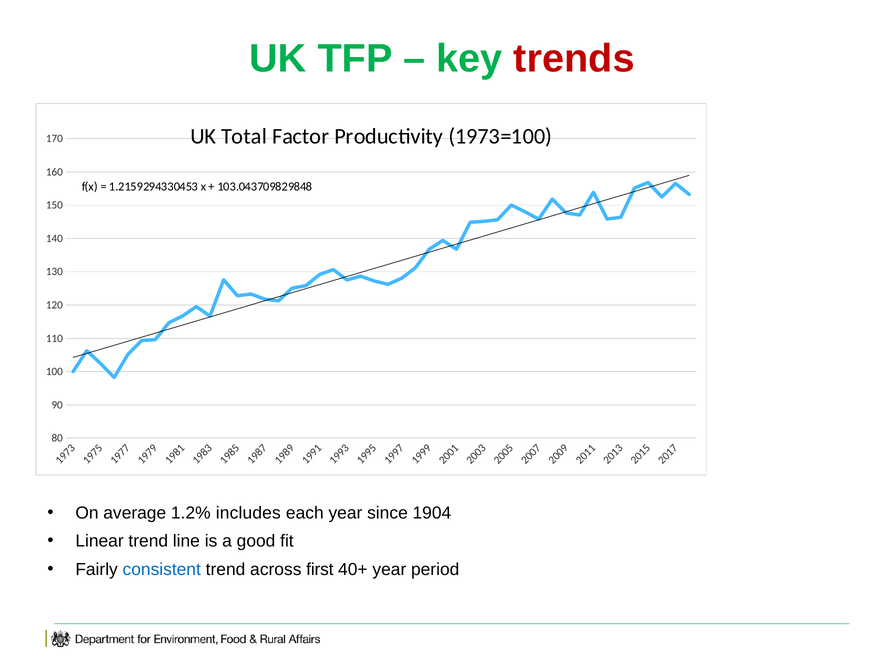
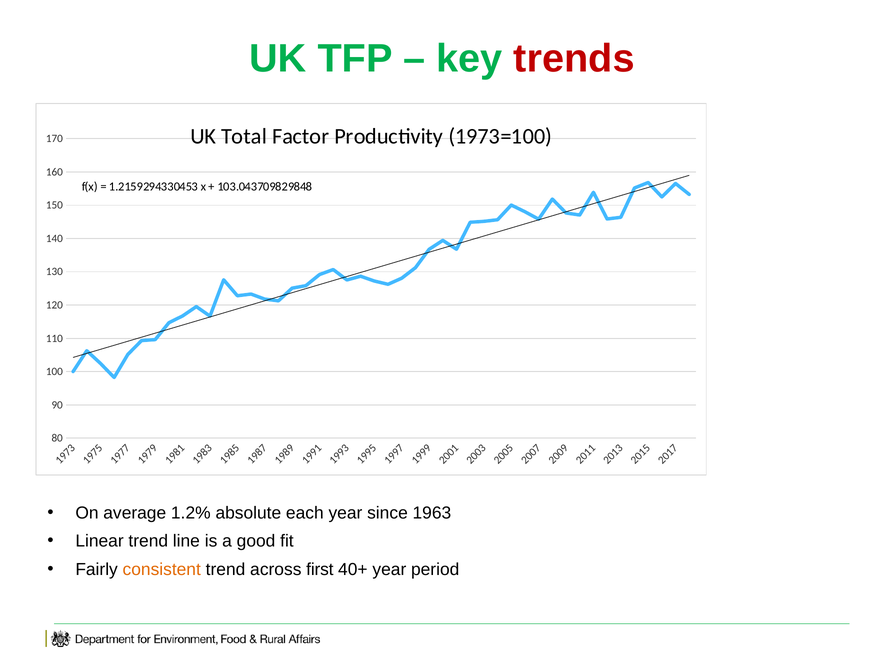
includes: includes -> absolute
1904: 1904 -> 1963
consistent colour: blue -> orange
